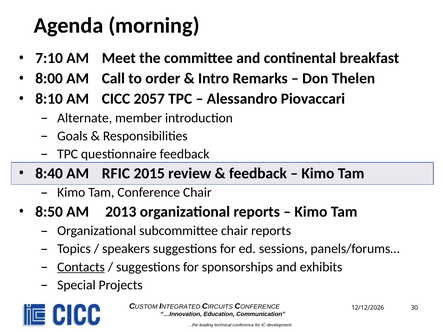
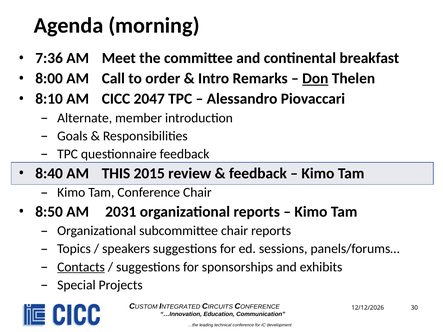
7:10: 7:10 -> 7:36
Don underline: none -> present
2057: 2057 -> 2047
RFIC: RFIC -> THIS
2013: 2013 -> 2031
